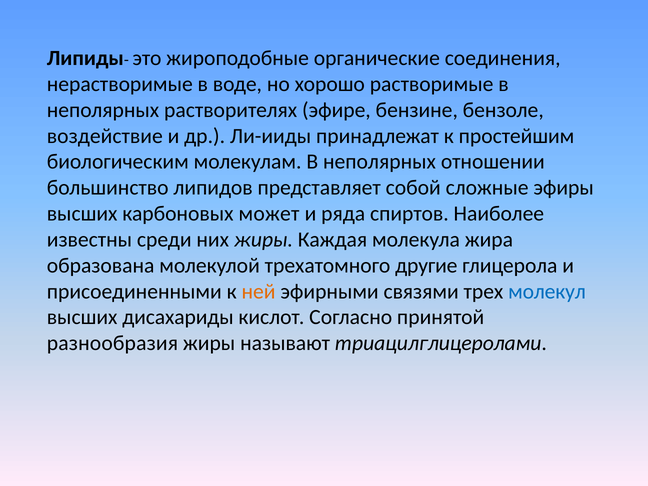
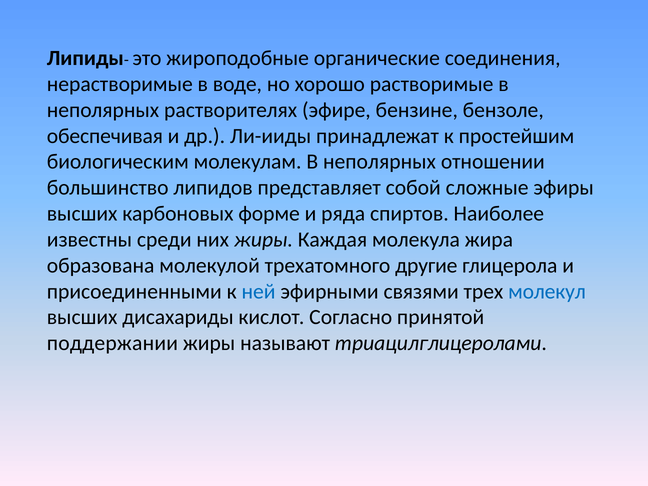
воздействие: воздействие -> обеспечивая
может: может -> форме
ней colour: orange -> blue
разнообразия: разнообразия -> поддержании
